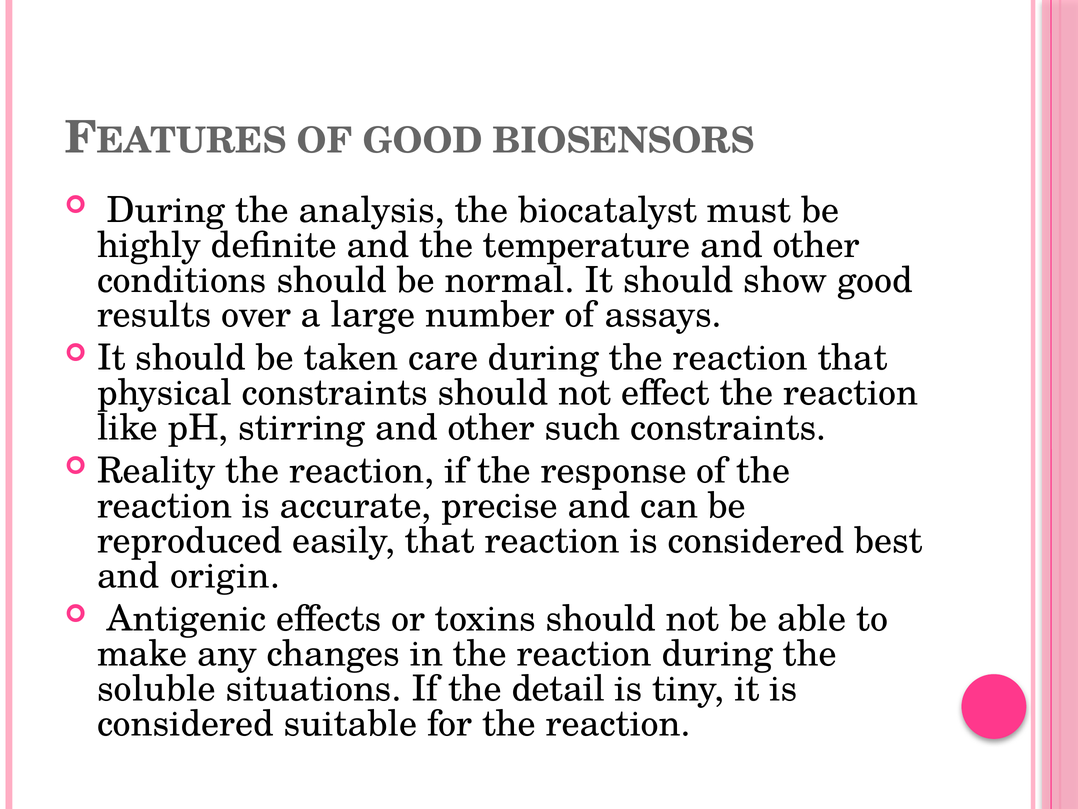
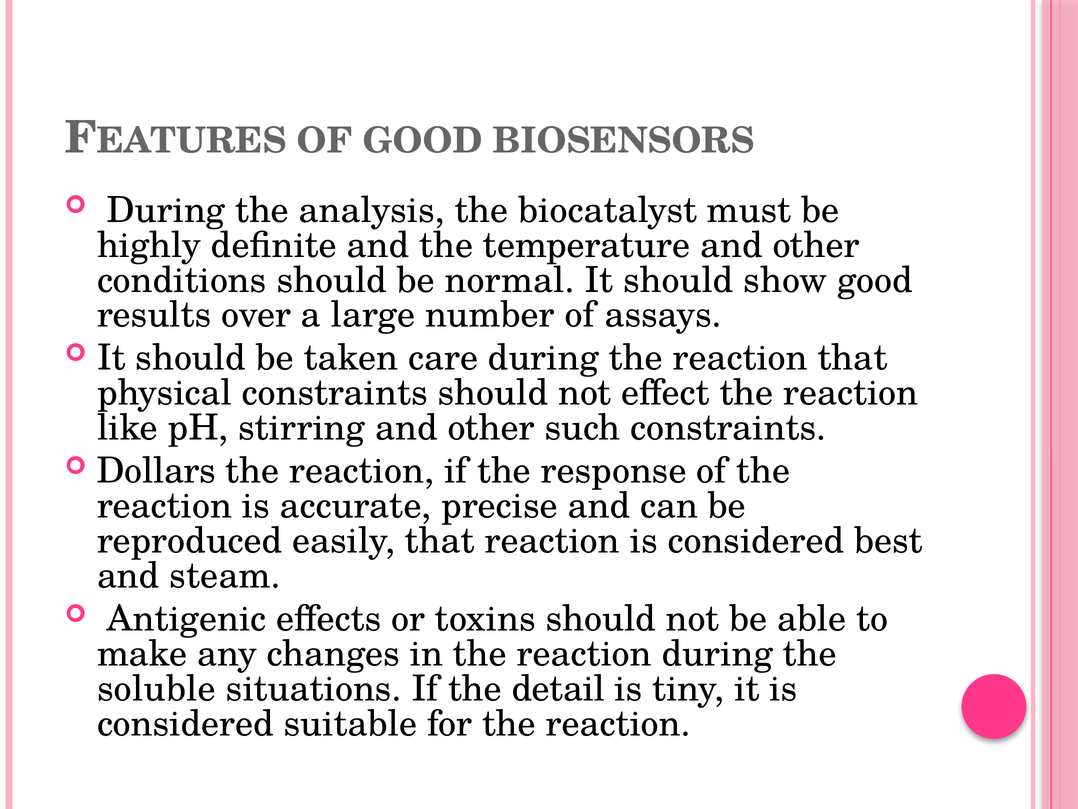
Reality: Reality -> Dollars
origin: origin -> steam
